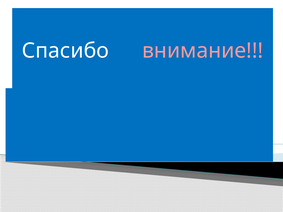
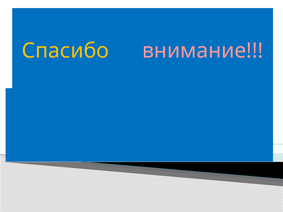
Спасибо colour: white -> yellow
